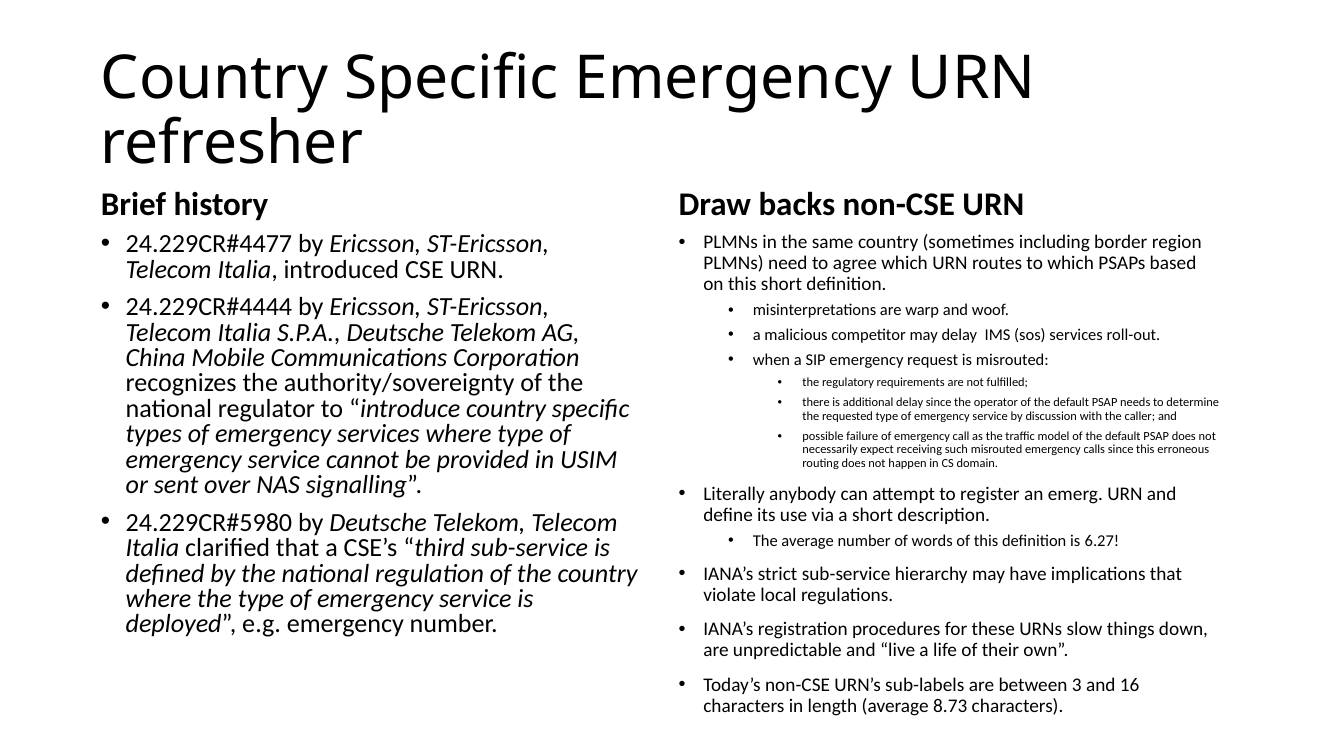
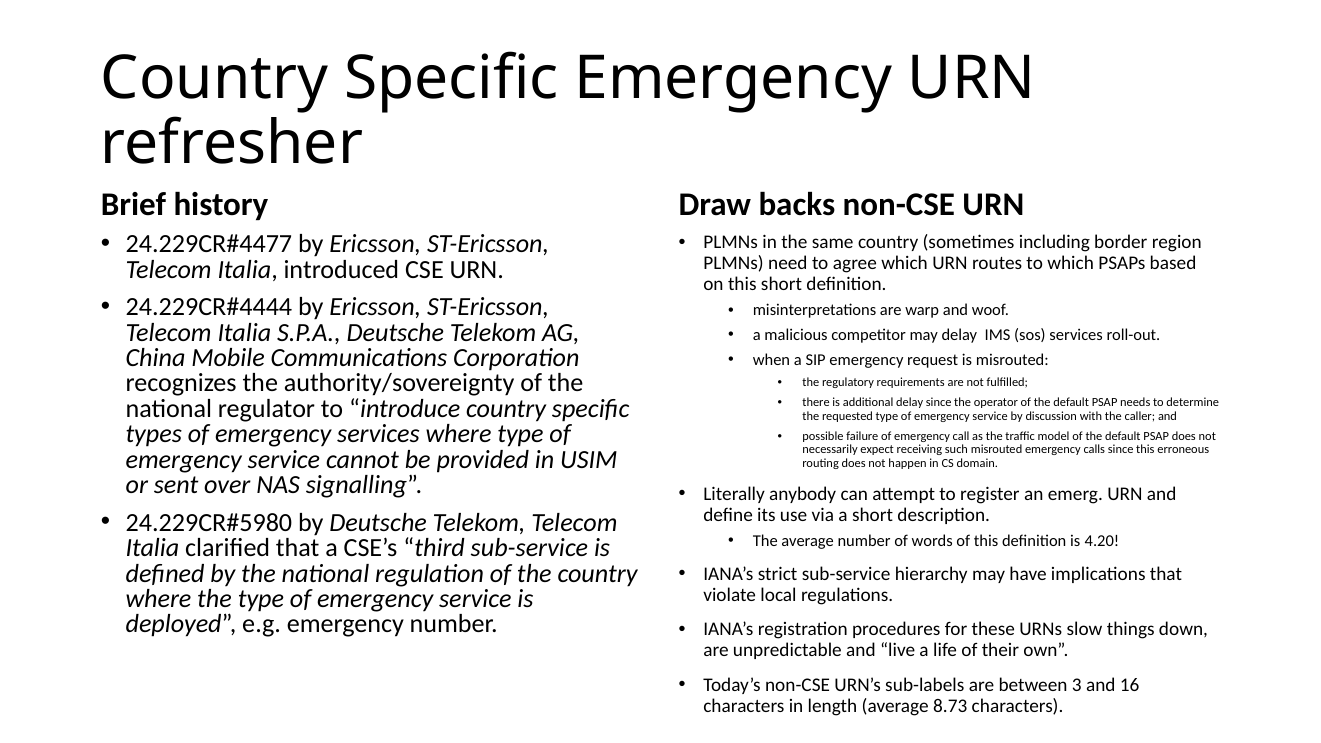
6.27: 6.27 -> 4.20
